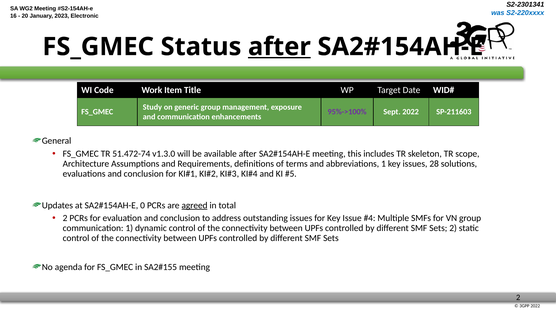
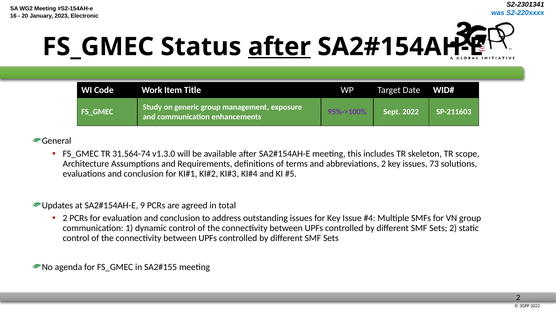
51.472-74: 51.472-74 -> 31.564-74
abbreviations 1: 1 -> 2
28: 28 -> 73
0: 0 -> 9
agreed underline: present -> none
